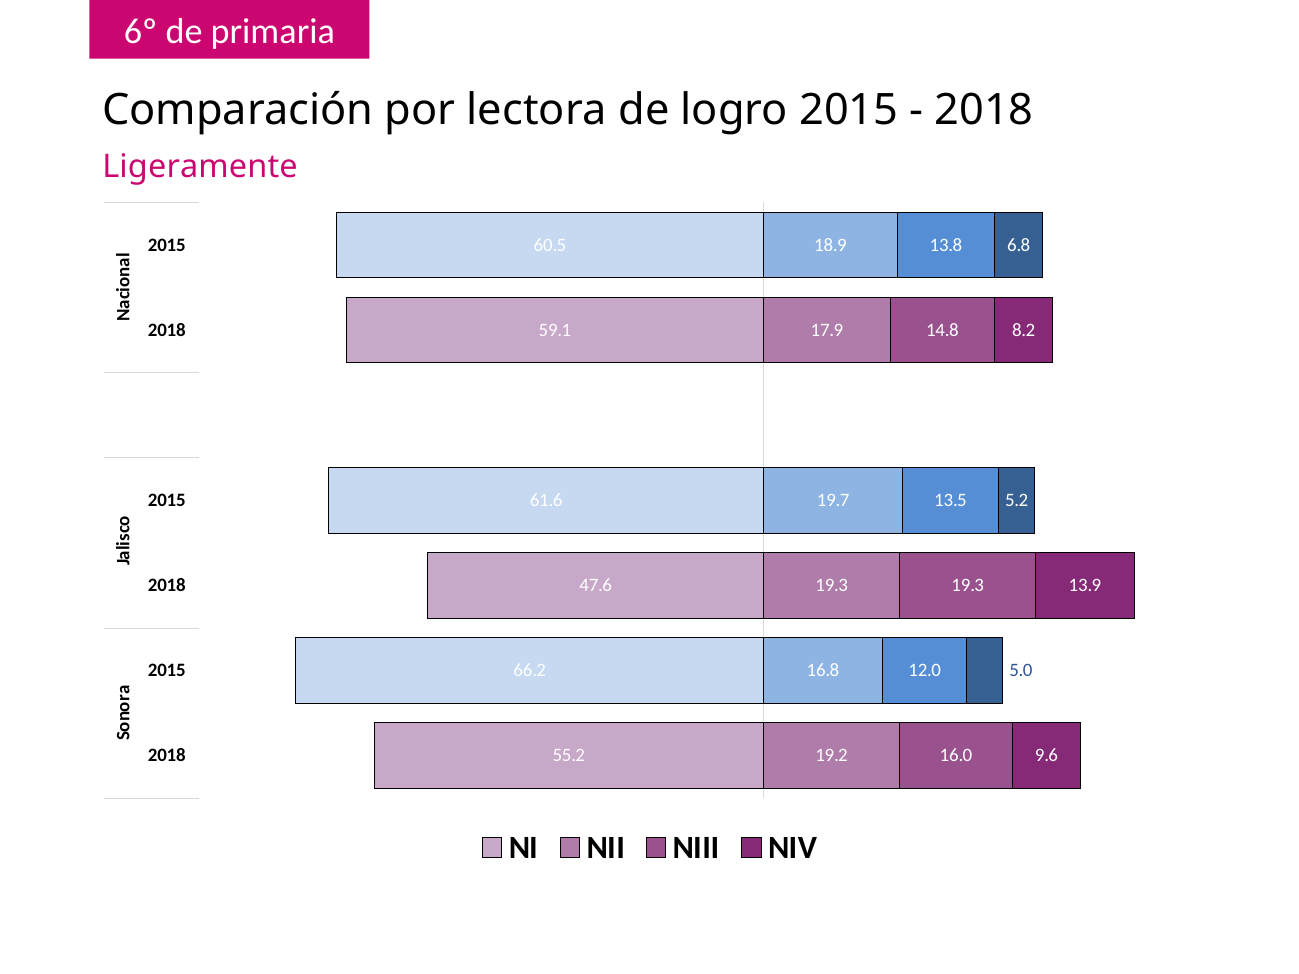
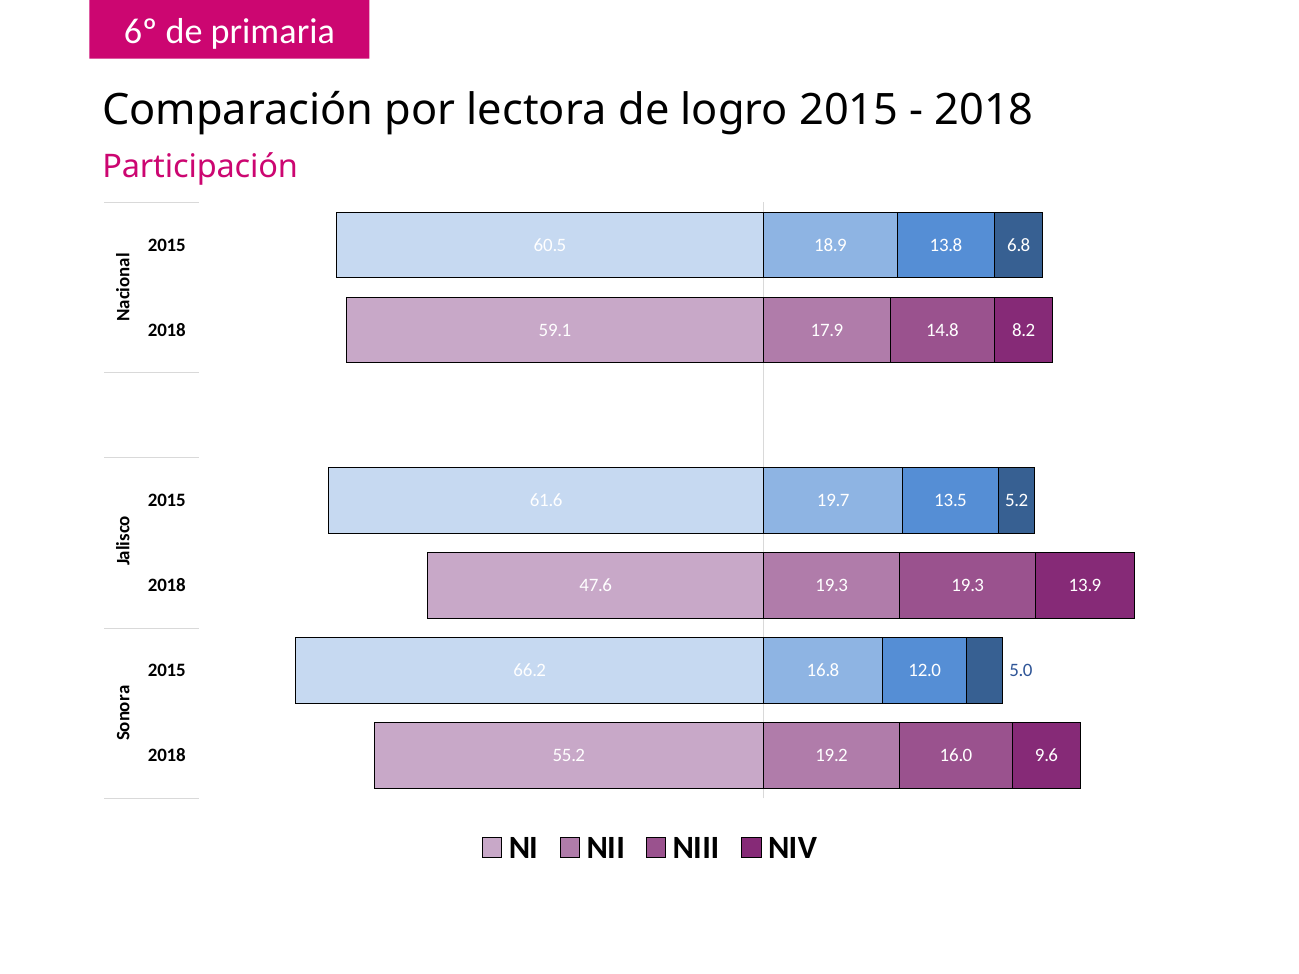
Ligeramente: Ligeramente -> Participación
